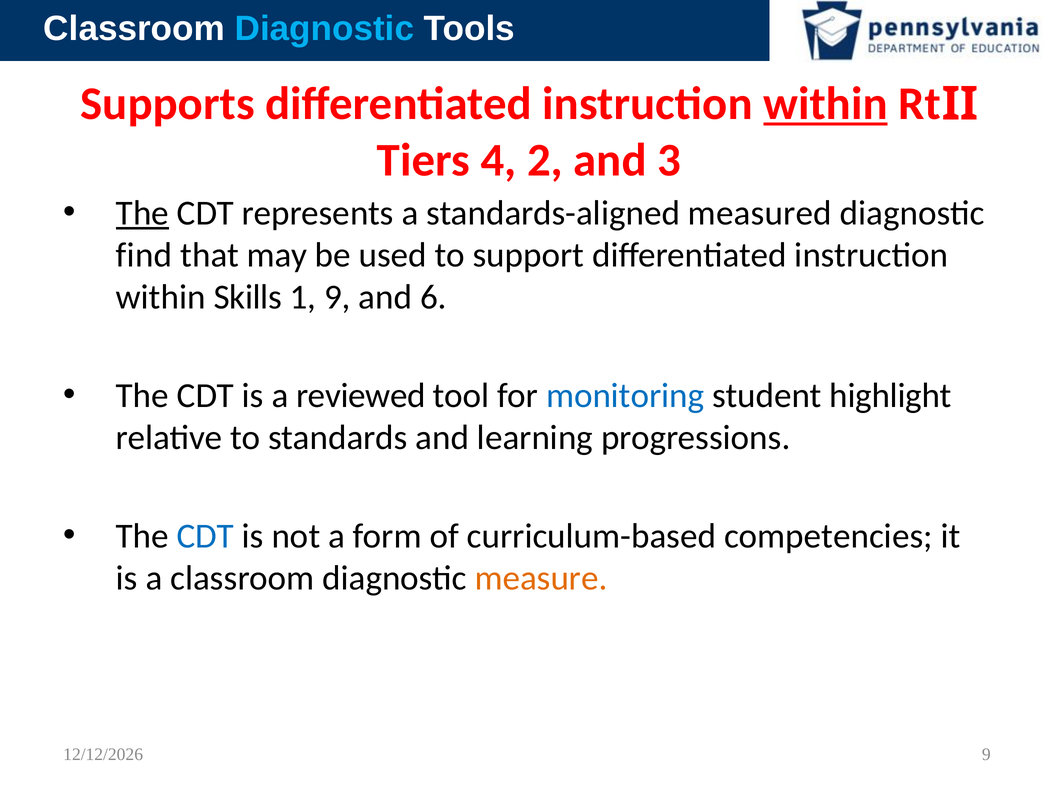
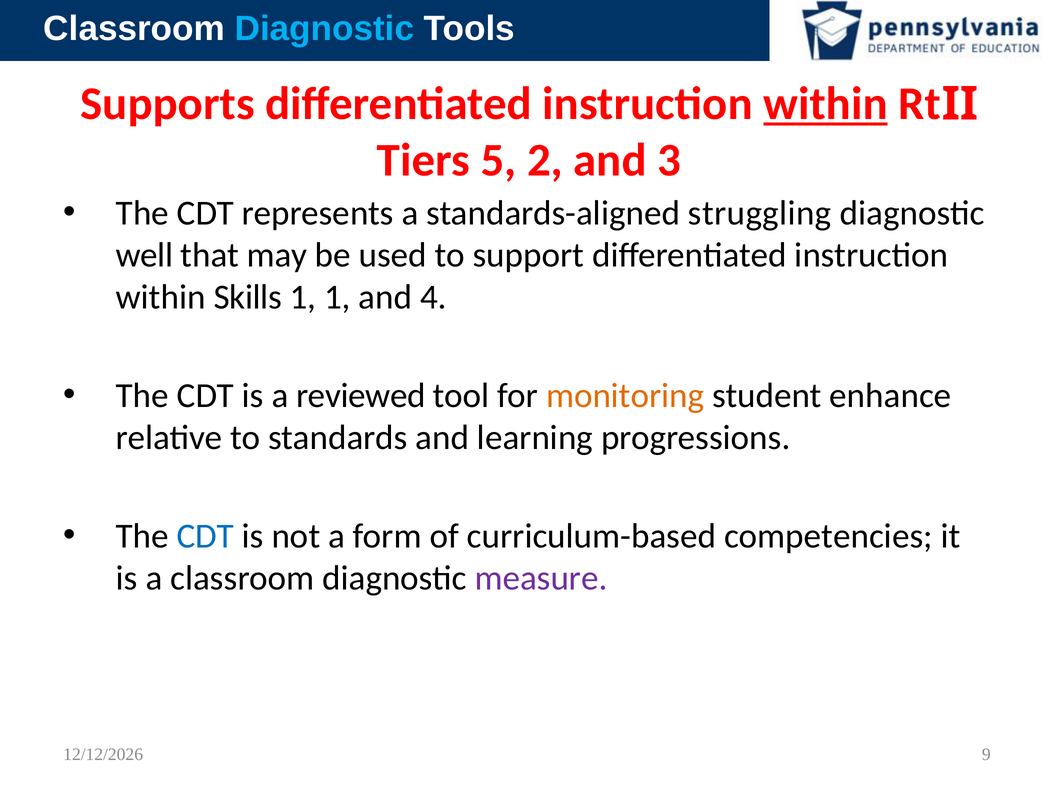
4: 4 -> 5
The at (142, 213) underline: present -> none
measured: measured -> struggling
find: find -> well
1 9: 9 -> 1
6: 6 -> 4
monitoring colour: blue -> orange
highlight: highlight -> enhance
measure colour: orange -> purple
